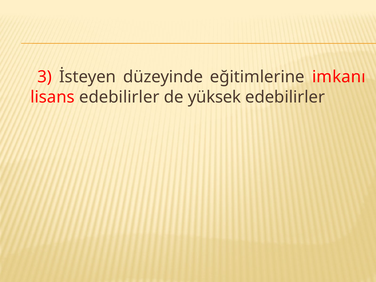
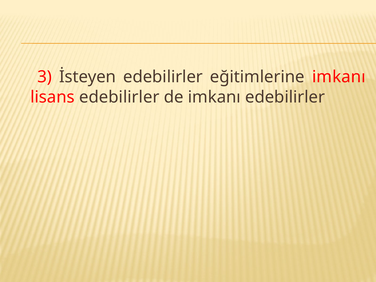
İsteyen düzeyinde: düzeyinde -> edebilirler
de yüksek: yüksek -> imkanı
